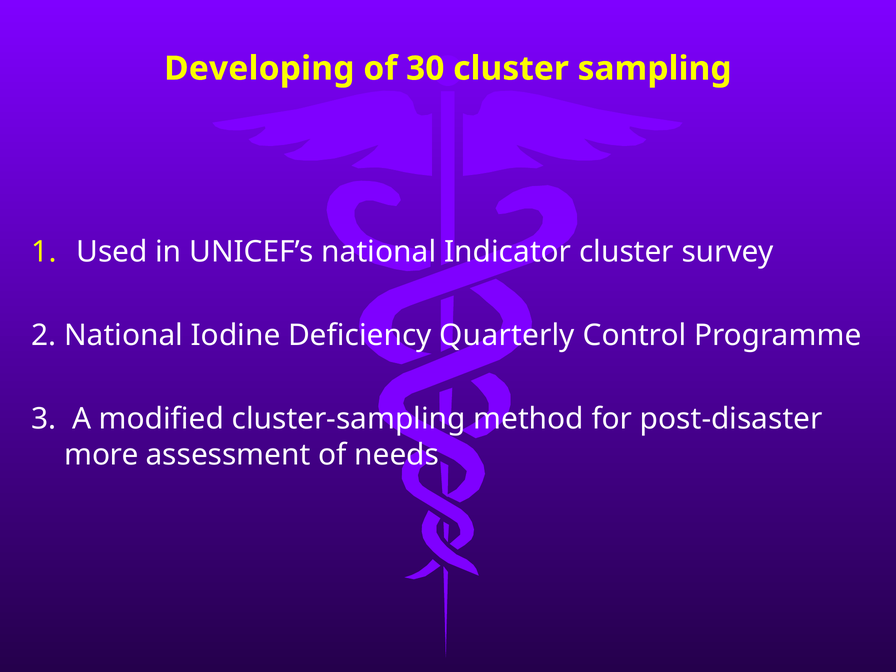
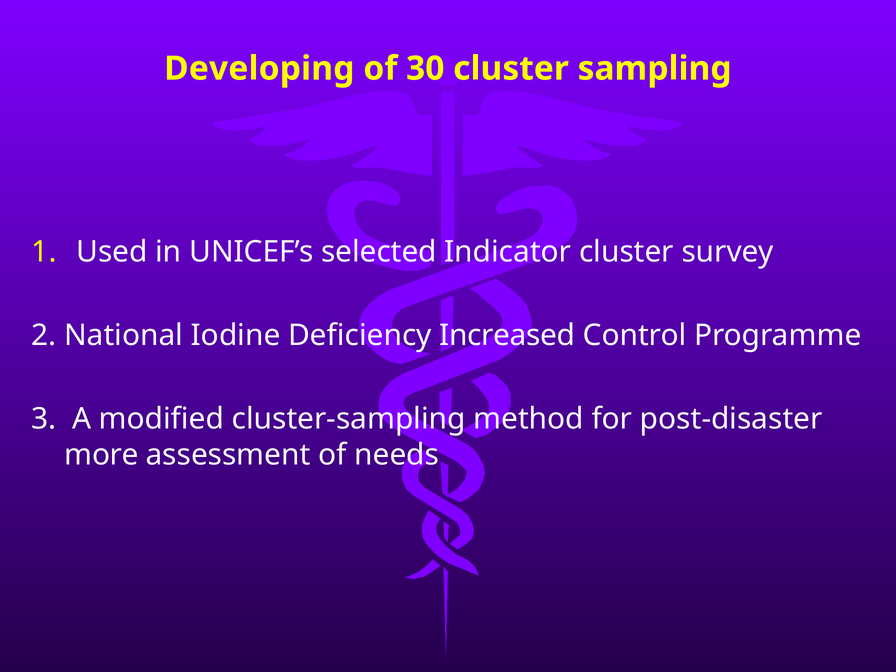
UNICEF’s national: national -> selected
Quarterly: Quarterly -> Increased
